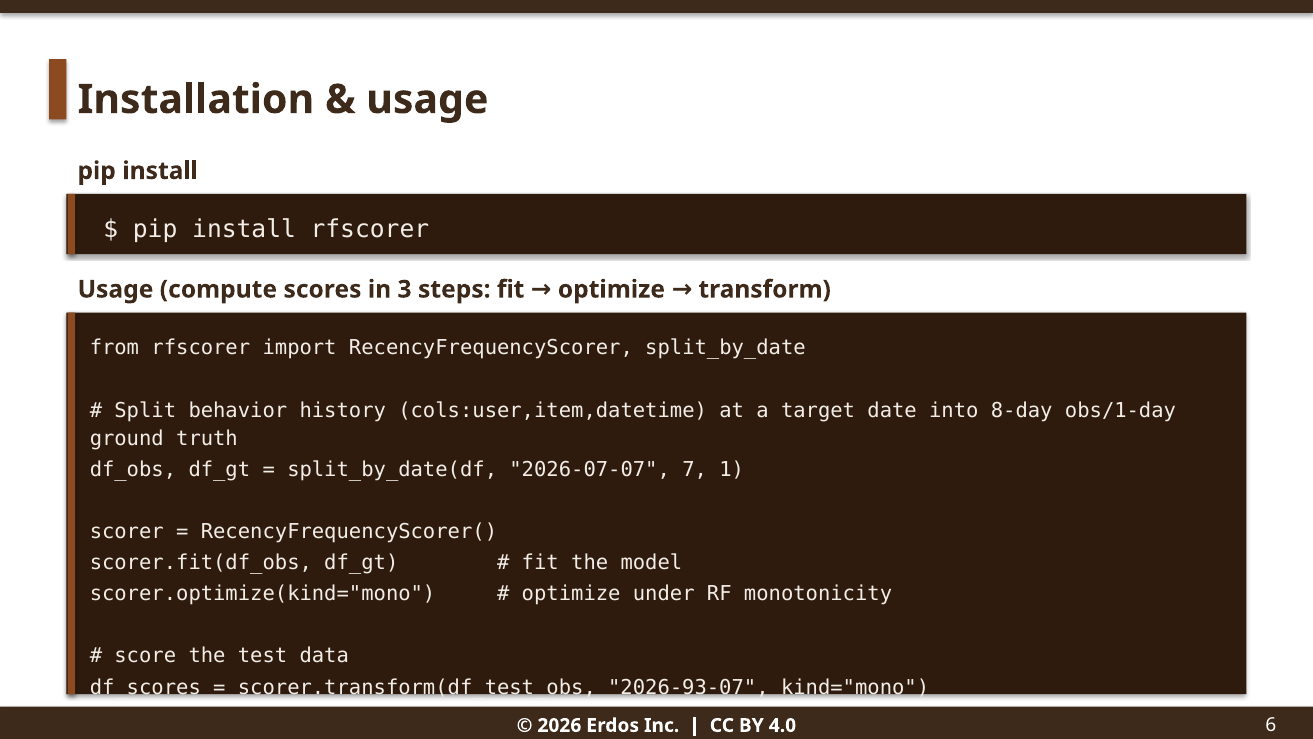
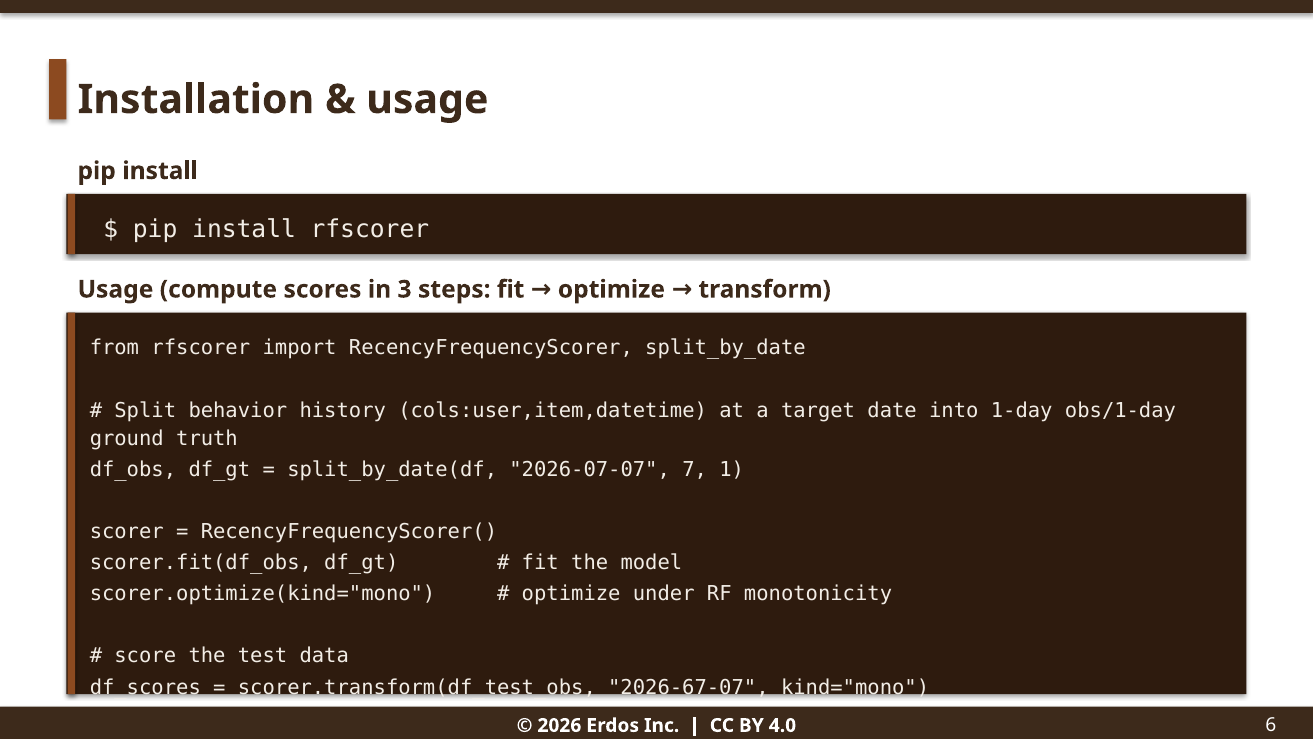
8-day: 8-day -> 1-day
2026-93-07: 2026-93-07 -> 2026-67-07
